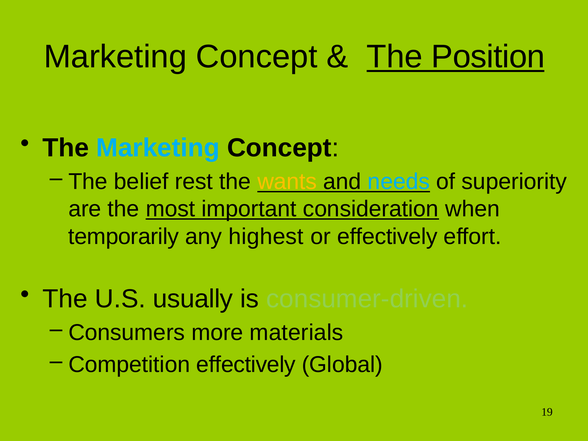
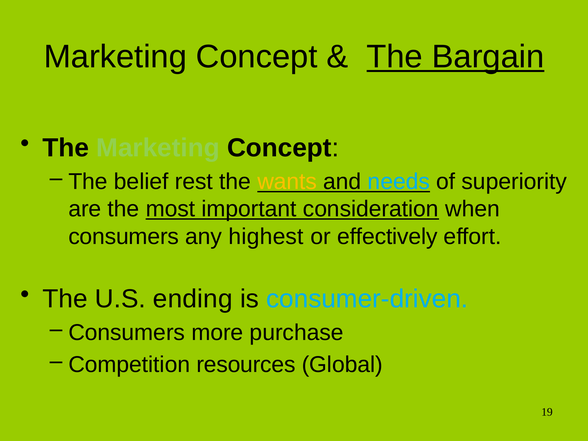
Position: Position -> Bargain
Marketing at (158, 148) colour: light blue -> light green
temporarily at (124, 237): temporarily -> consumers
usually: usually -> ending
consumer-driven colour: light green -> light blue
materials: materials -> purchase
Competition effectively: effectively -> resources
